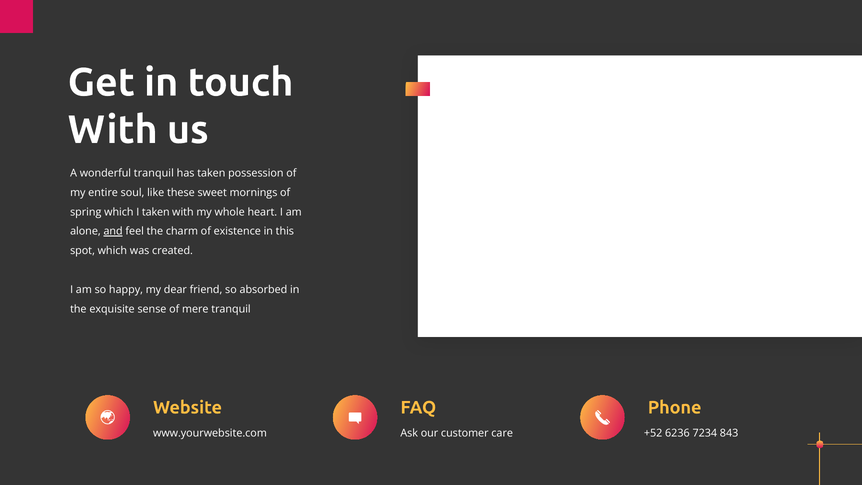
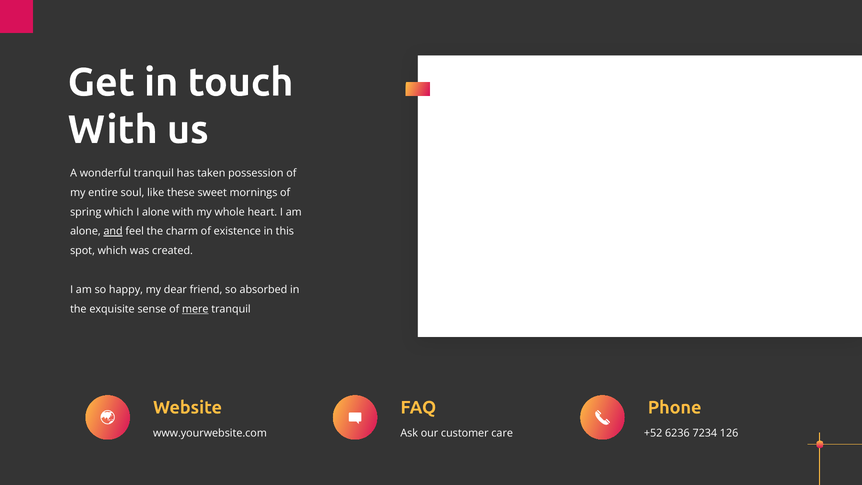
I taken: taken -> alone
mere underline: none -> present
843: 843 -> 126
